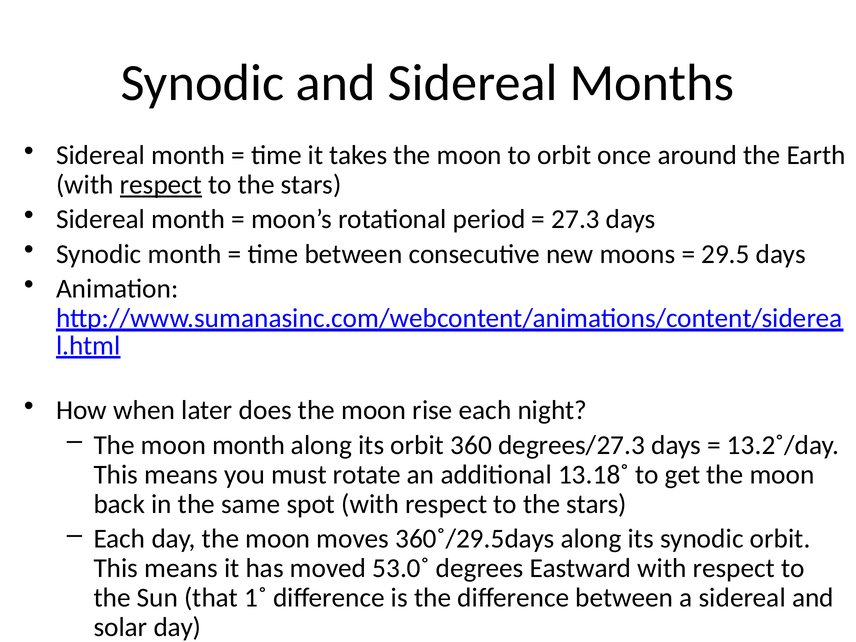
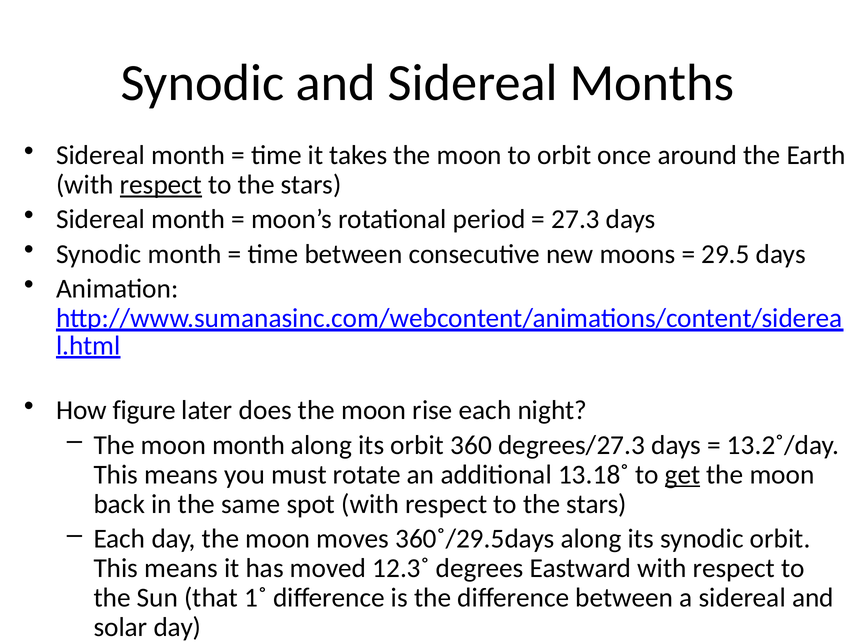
when: when -> figure
get underline: none -> present
53.0˚: 53.0˚ -> 12.3˚
